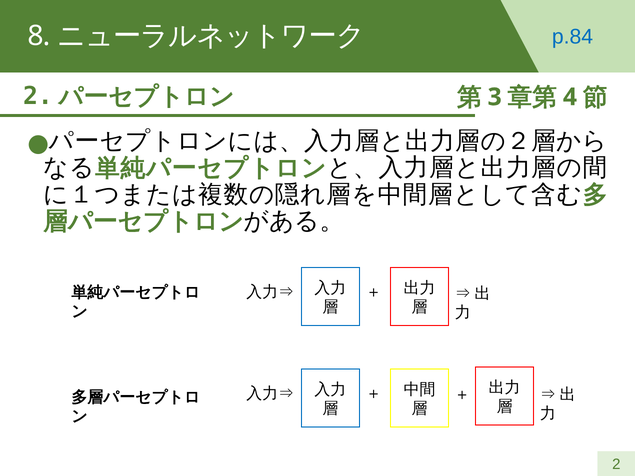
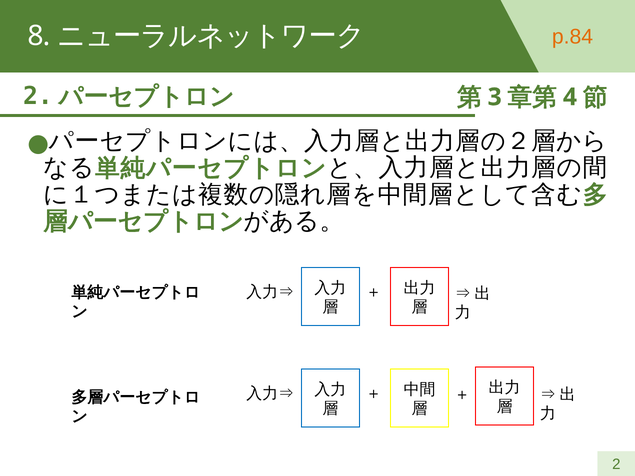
p.84 colour: blue -> orange
